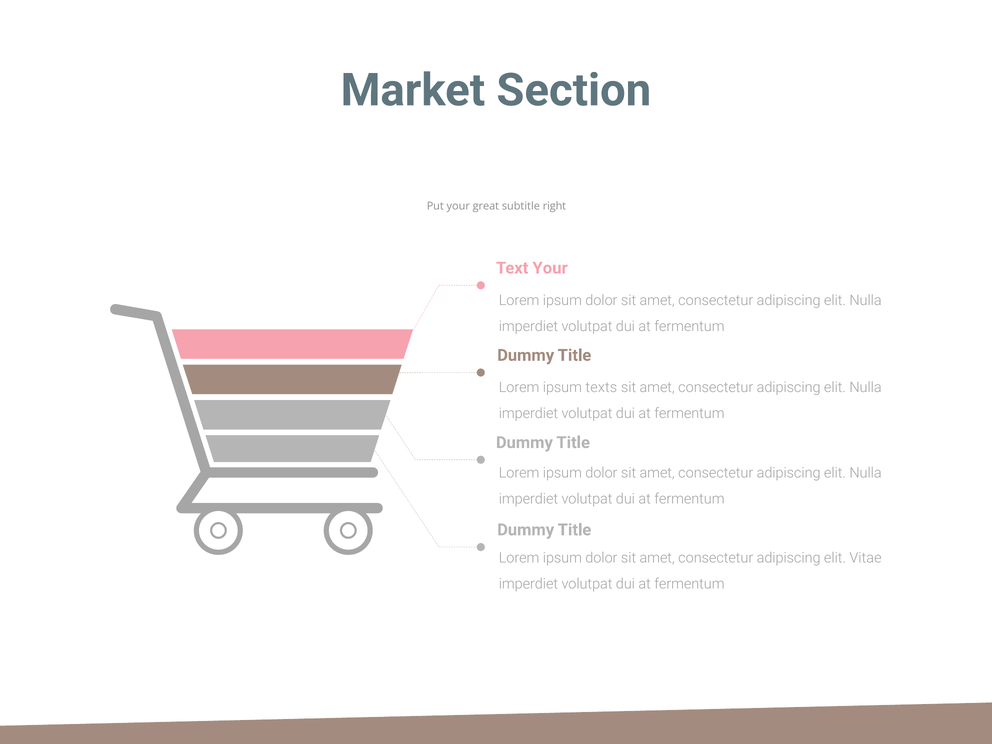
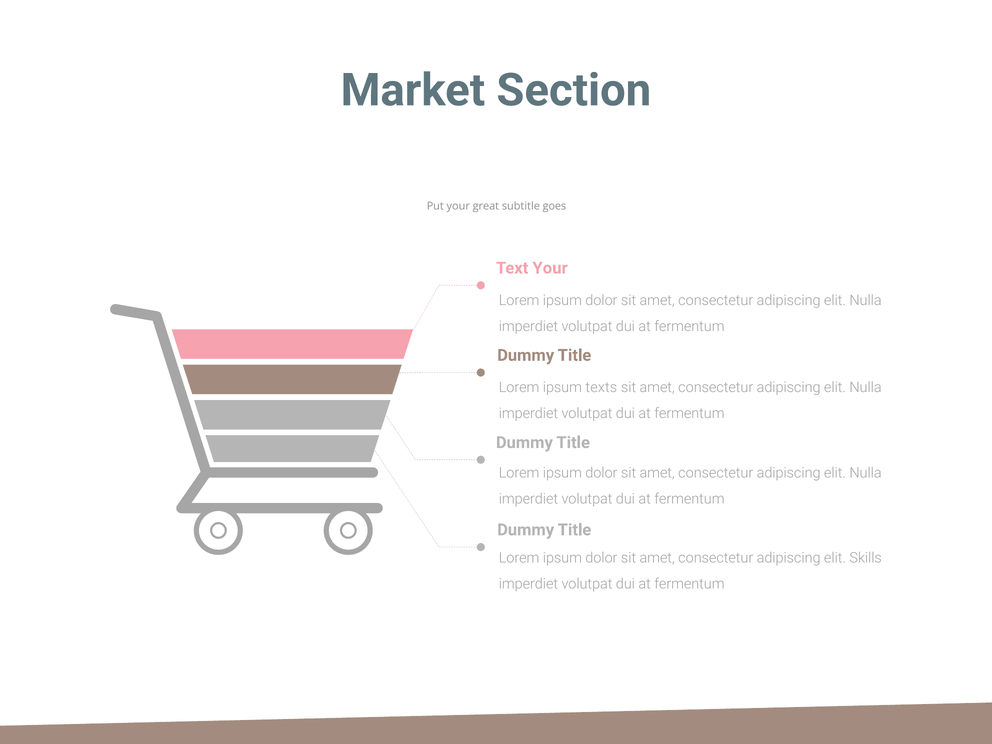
right: right -> goes
Vitae: Vitae -> Skills
